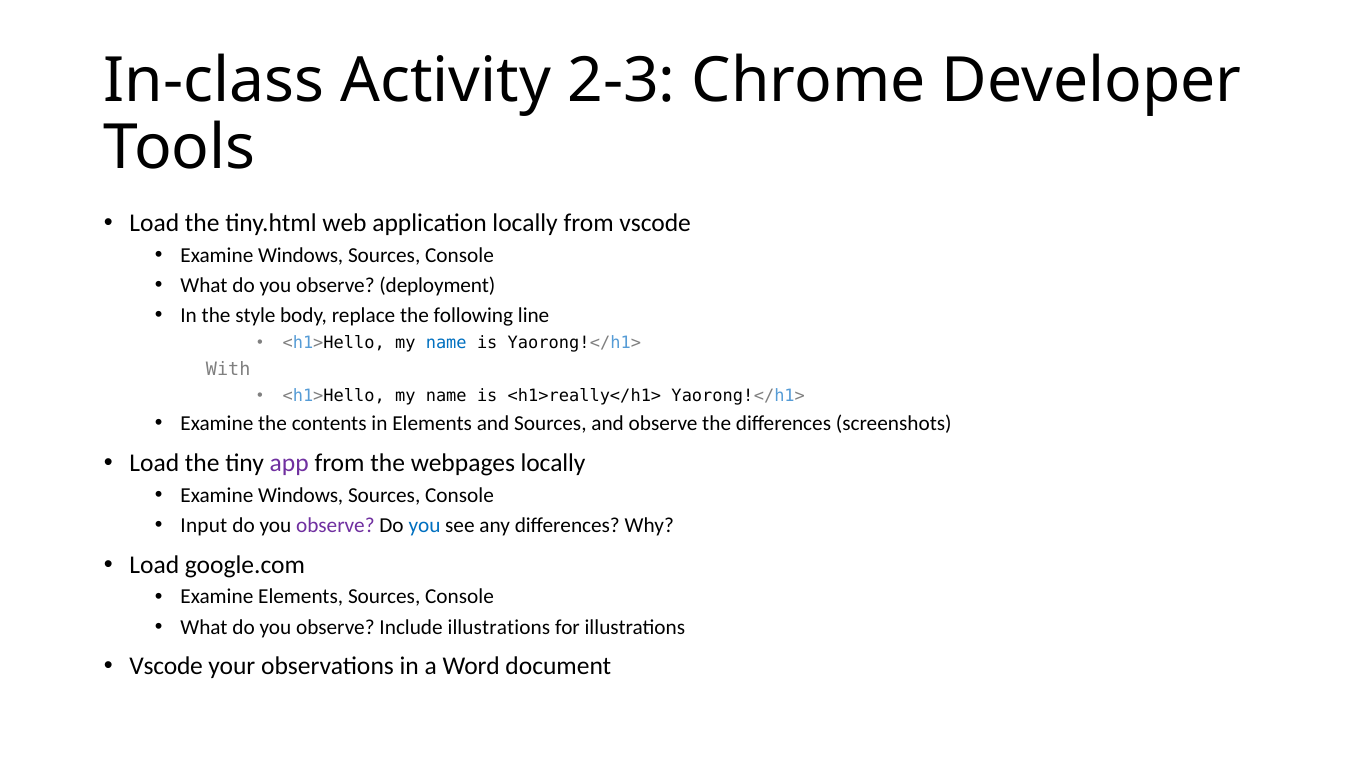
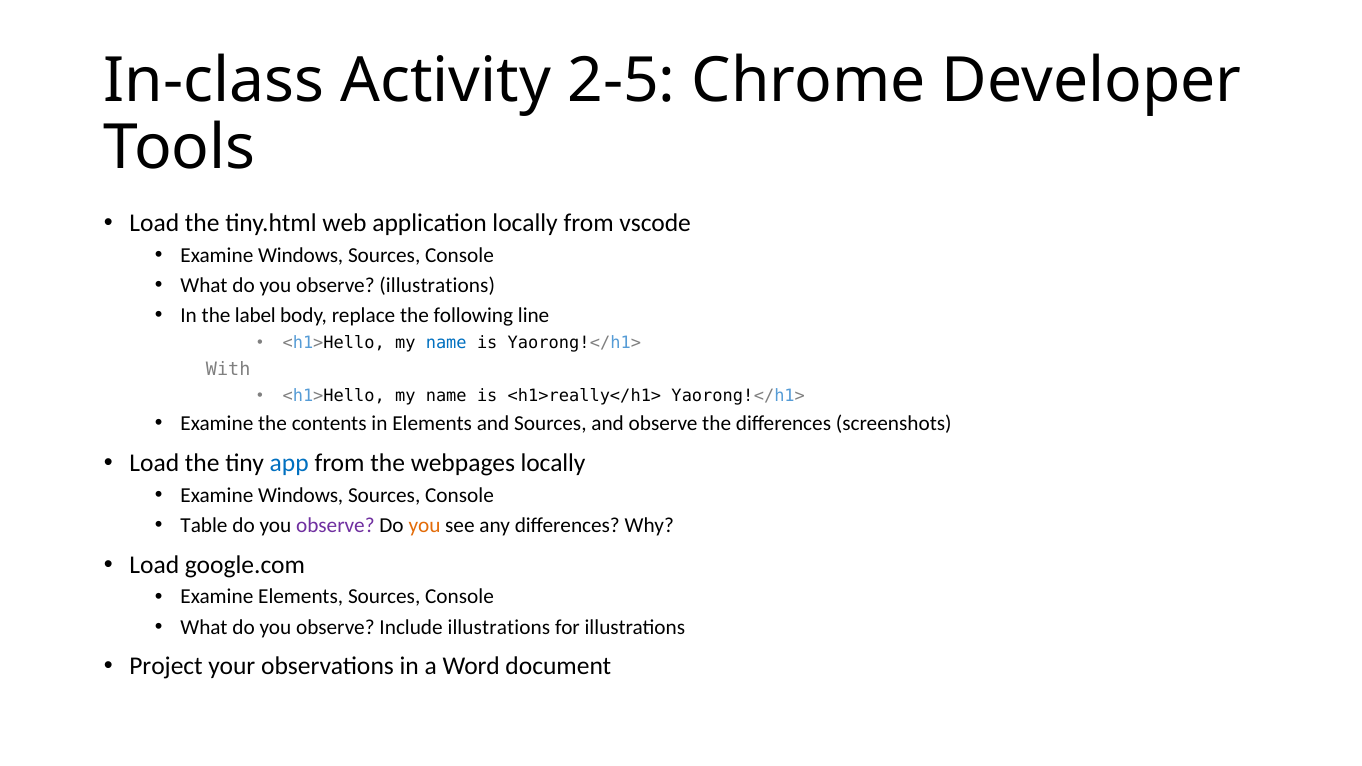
2-3: 2-3 -> 2-5
observe deployment: deployment -> illustrations
style: style -> label
app colour: purple -> blue
Input: Input -> Table
you at (425, 525) colour: blue -> orange
Vscode at (166, 667): Vscode -> Project
